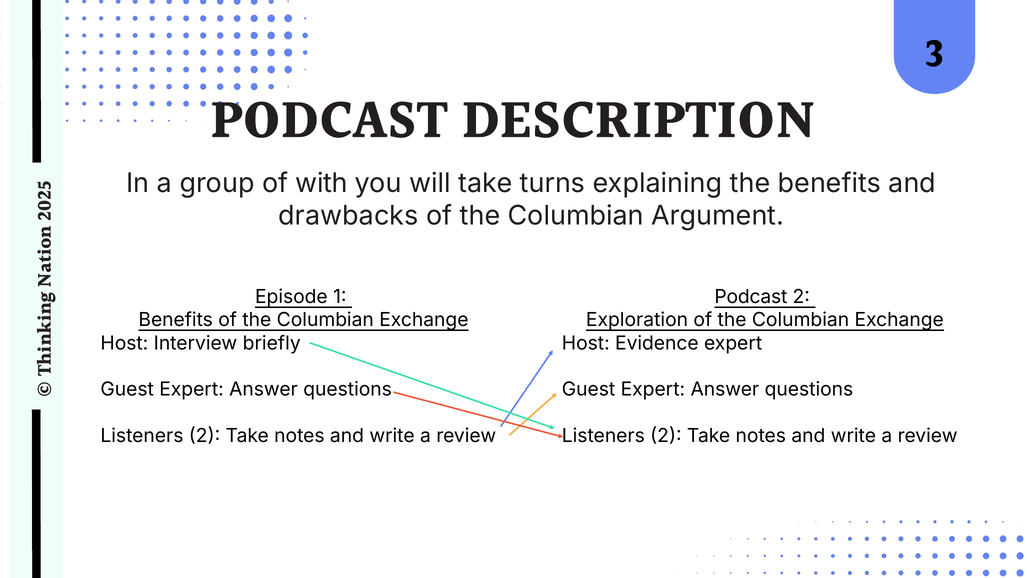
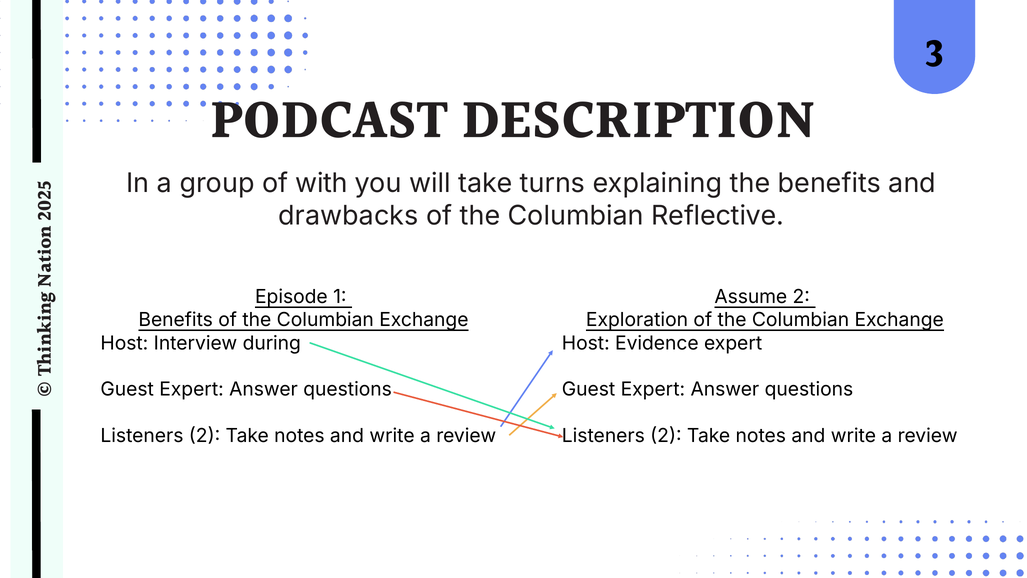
Argument: Argument -> Reflective
Podcast at (751, 297): Podcast -> Assume
briefly: briefly -> during
